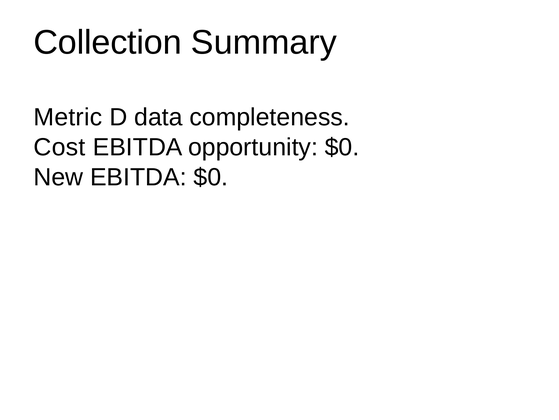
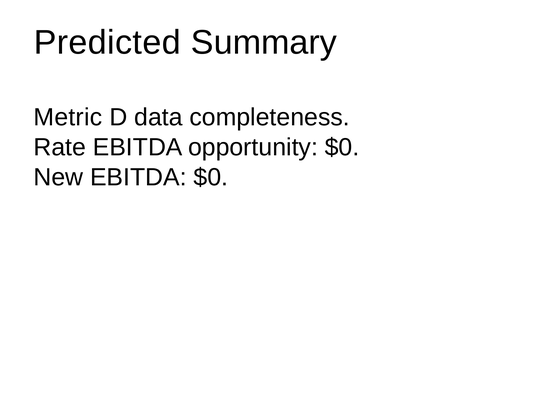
Collection: Collection -> Predicted
Cost: Cost -> Rate
